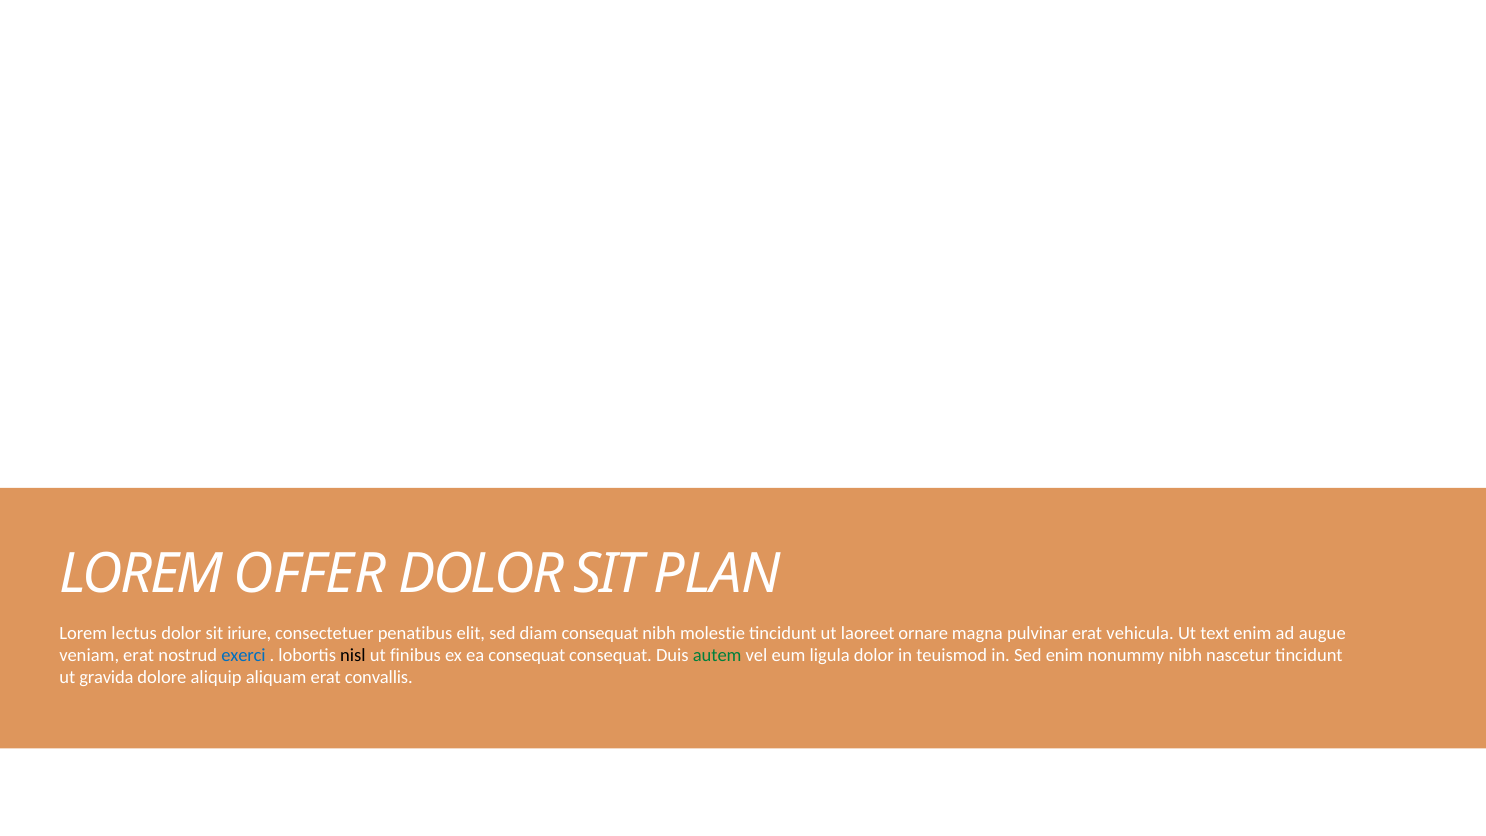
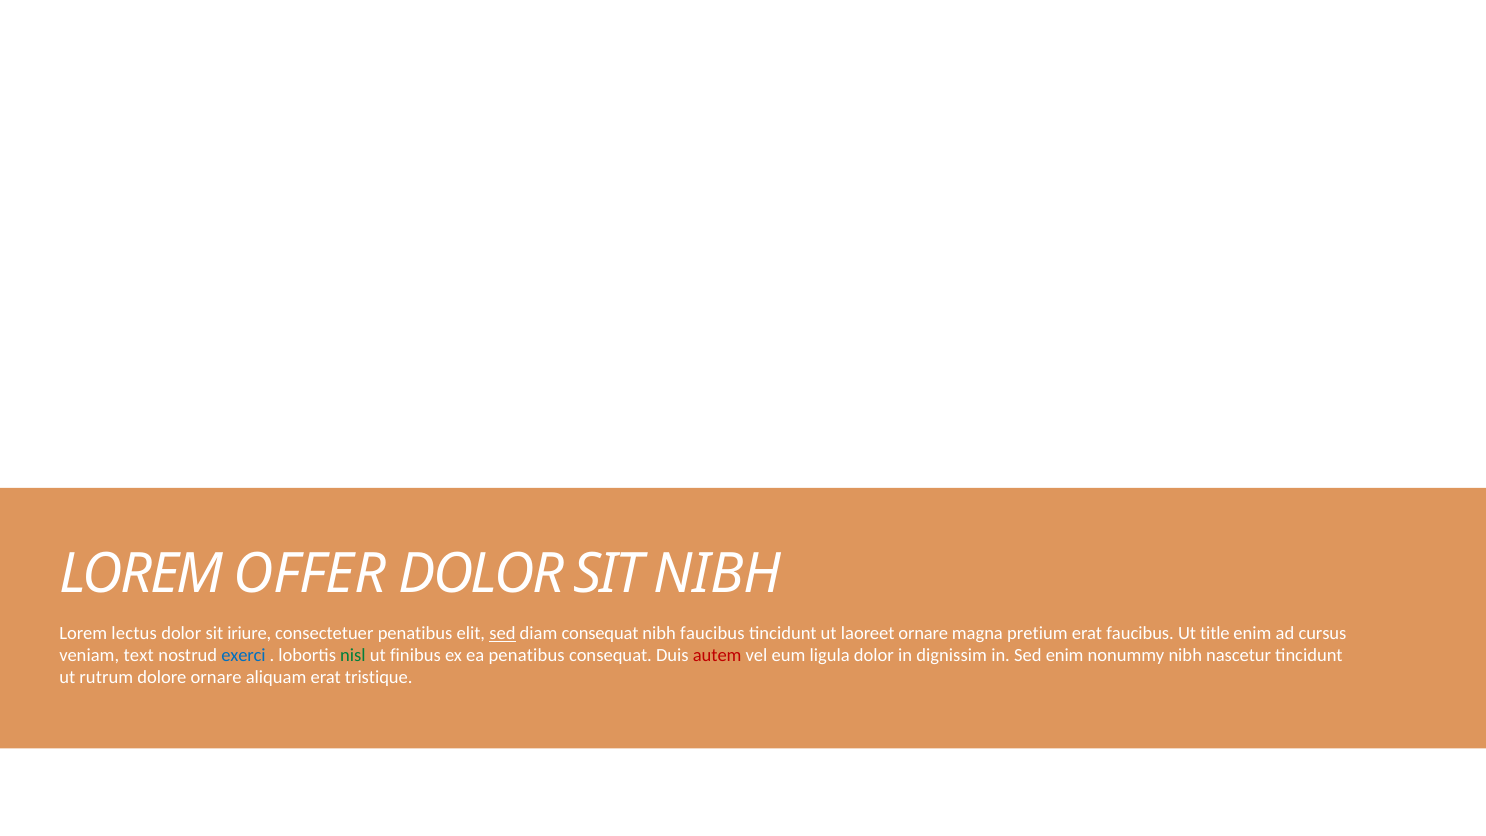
SIT PLAN: PLAN -> NIBH
sed at (502, 633) underline: none -> present
nibh molestie: molestie -> faucibus
pulvinar: pulvinar -> pretium
erat vehicula: vehicula -> faucibus
text: text -> title
augue: augue -> cursus
veniam erat: erat -> text
nisl colour: black -> green
ea consequat: consequat -> penatibus
autem colour: green -> red
teuismod: teuismod -> dignissim
gravida: gravida -> rutrum
dolore aliquip: aliquip -> ornare
convallis: convallis -> tristique
